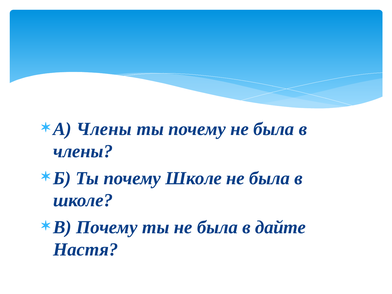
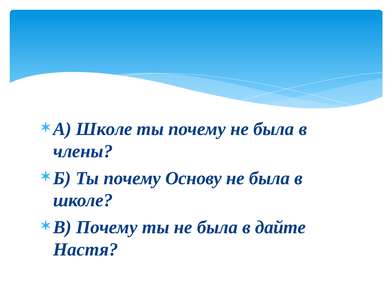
А Члены: Члены -> Школе
почему Школе: Школе -> Основу
